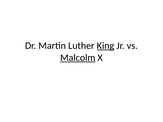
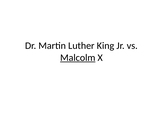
King underline: present -> none
